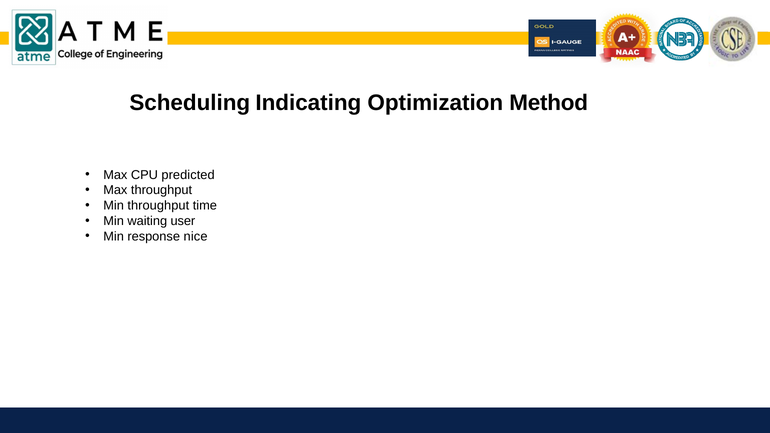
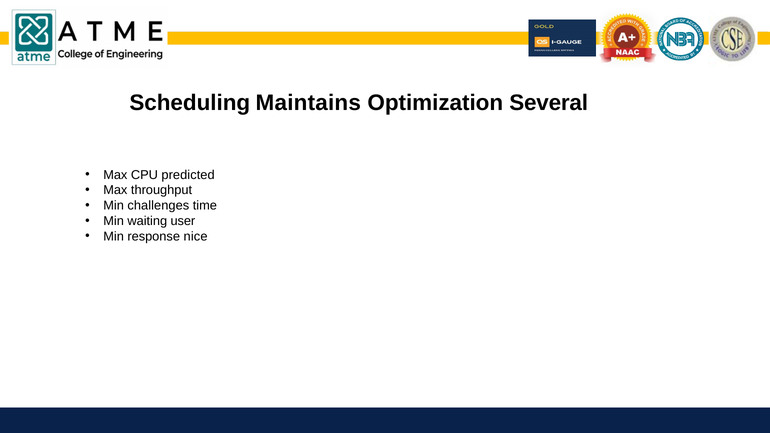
Indicating: Indicating -> Maintains
Method: Method -> Several
Min throughput: throughput -> challenges
